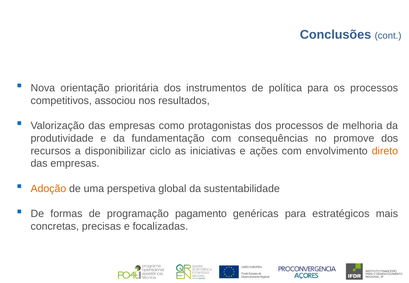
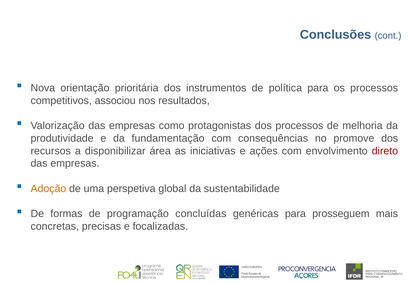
ciclo: ciclo -> área
direto colour: orange -> red
pagamento: pagamento -> concluídas
estratégicos: estratégicos -> prosseguem
